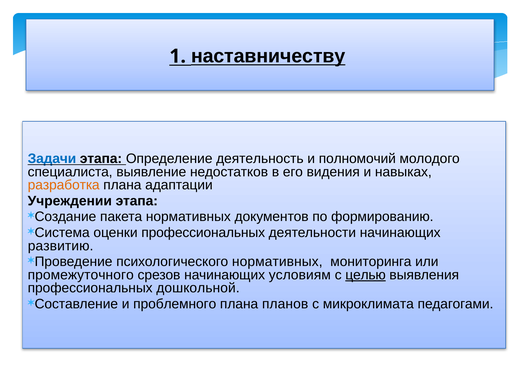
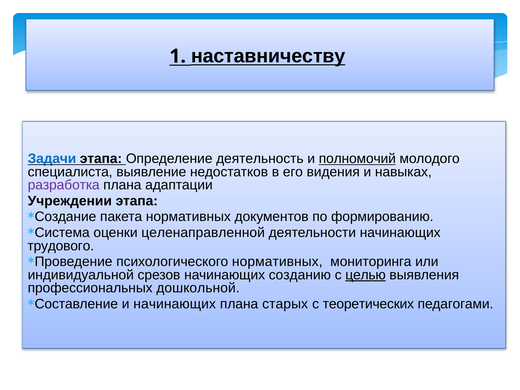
полномочий underline: none -> present
разработка colour: orange -> purple
оценки профессиональных: профессиональных -> целенаправленной
развитию: развитию -> трудового
промежуточного: промежуточного -> индивидуальной
условиям: условиям -> созданию
и проблемного: проблемного -> начинающих
планов: планов -> старых
микроклимата: микроклимата -> теоретических
